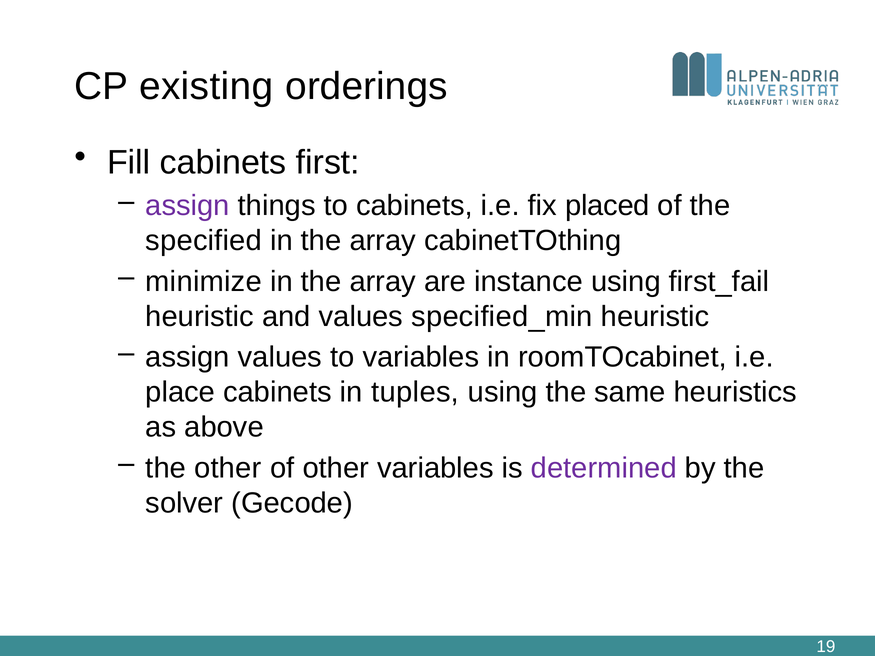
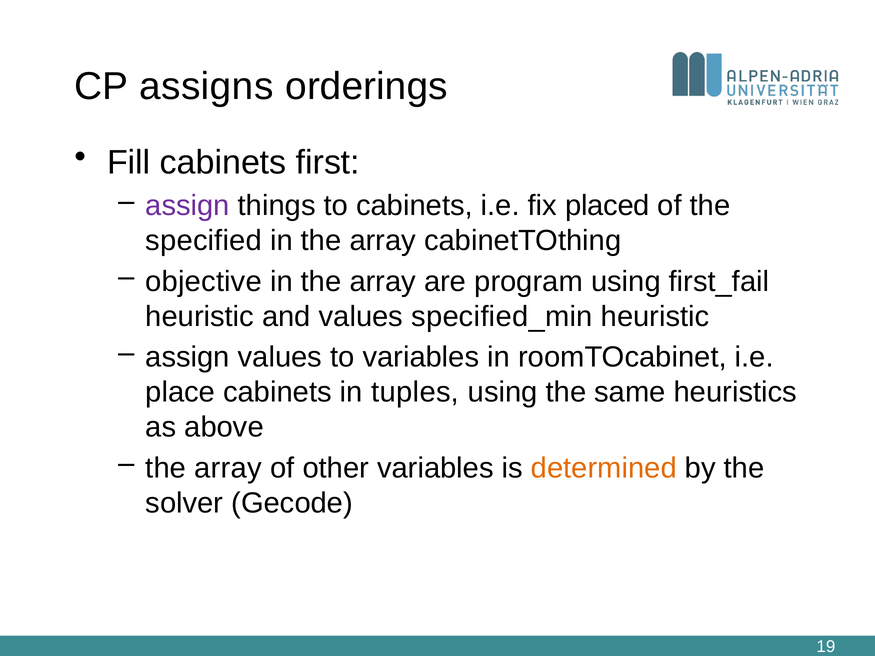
existing: existing -> assigns
minimize: minimize -> objective
instance: instance -> program
other at (228, 468): other -> array
determined colour: purple -> orange
